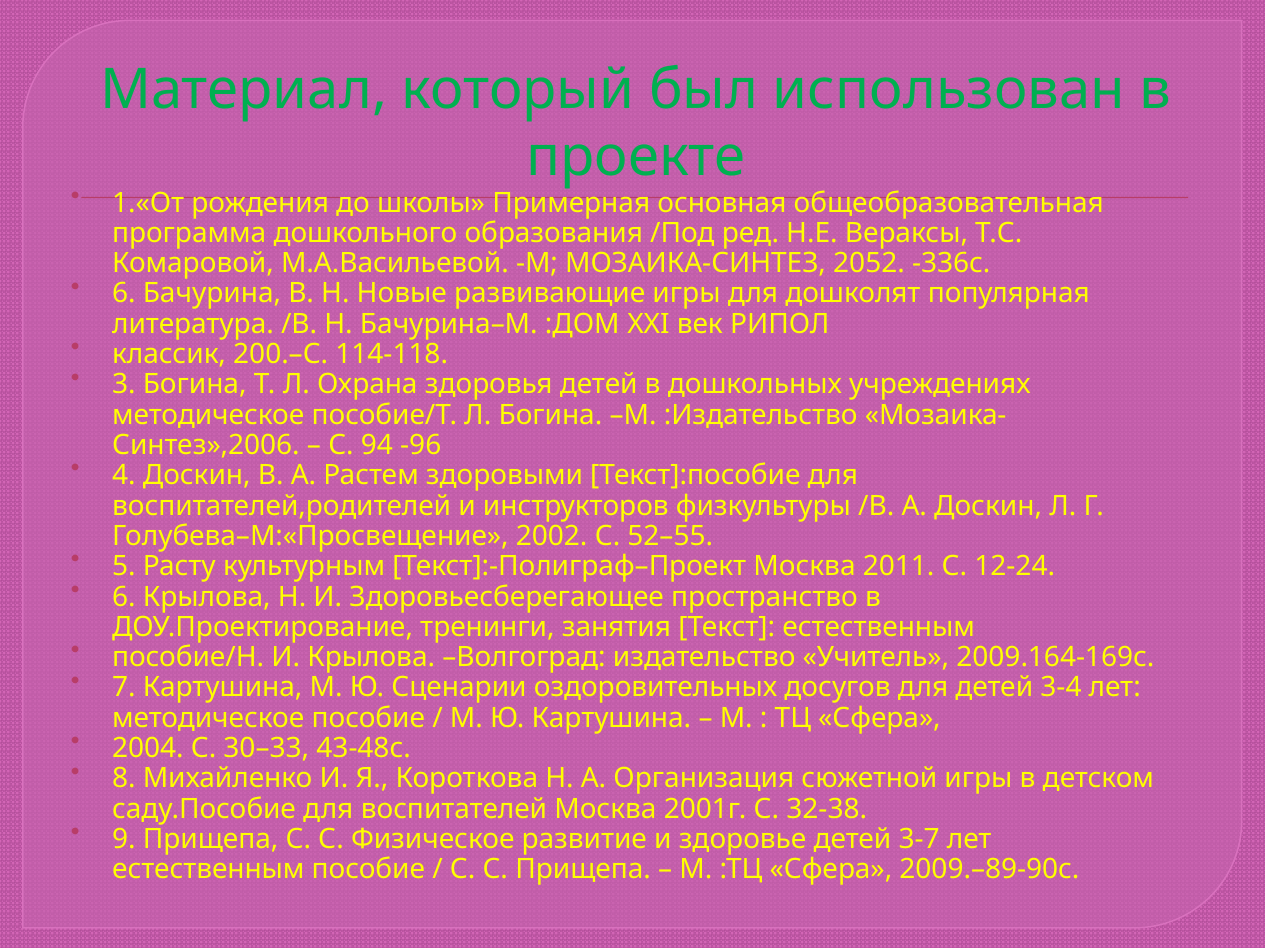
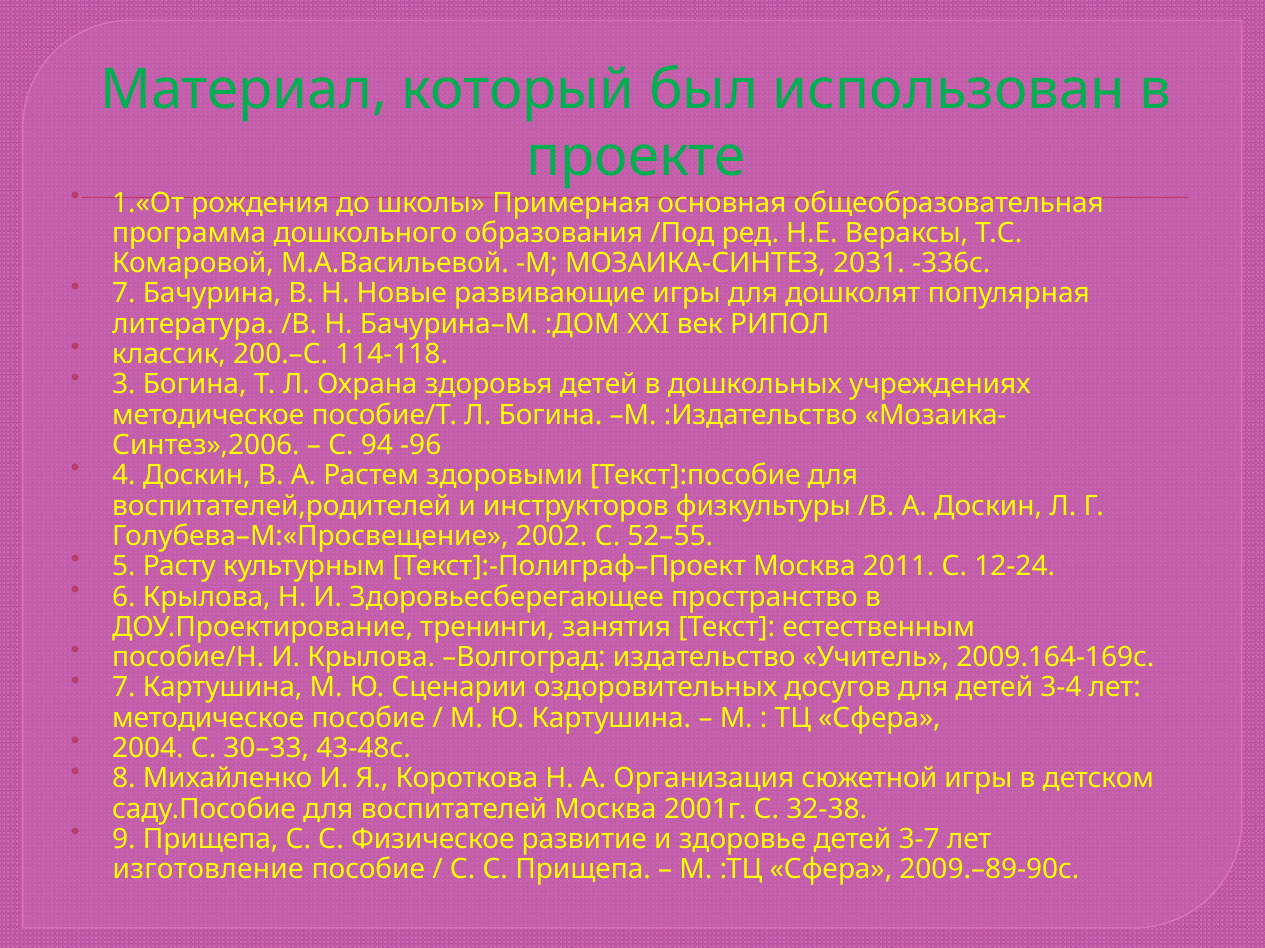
2052: 2052 -> 2031
6 at (124, 294): 6 -> 7
естественным at (208, 870): естественным -> изготовление
